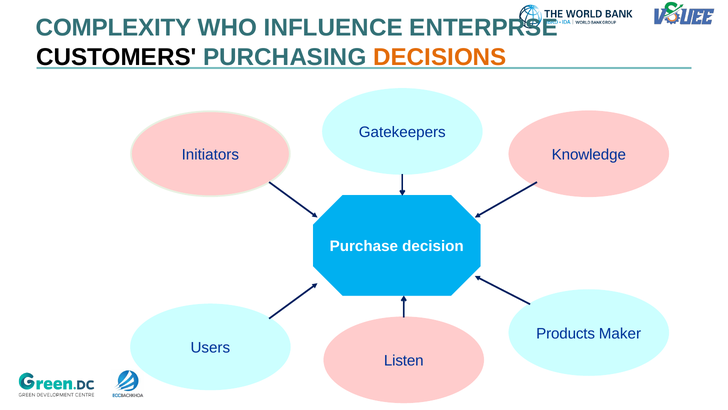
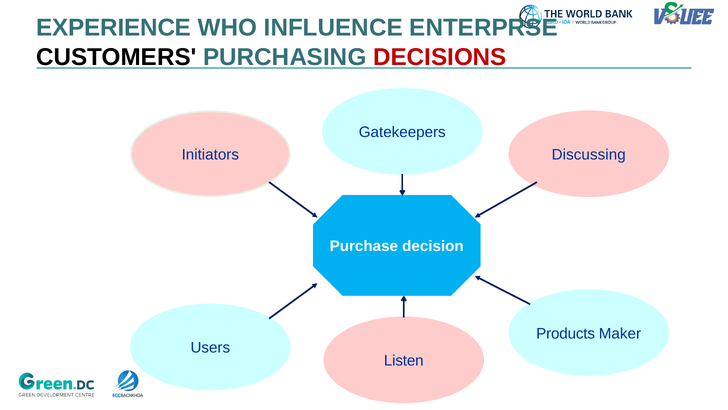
COMPLEXITY: COMPLEXITY -> EXPERIENCE
DECISIONS colour: orange -> red
Knowledge: Knowledge -> Discussing
